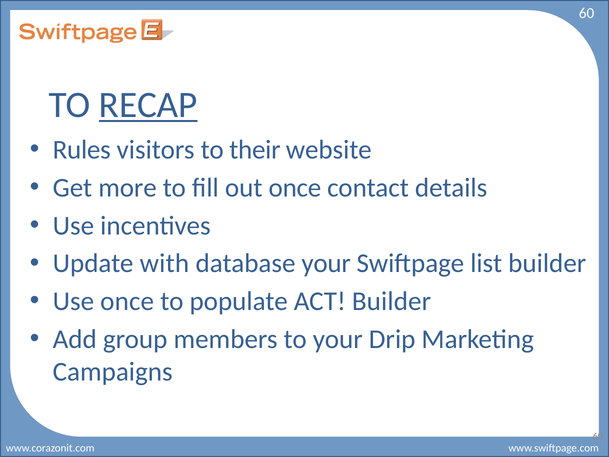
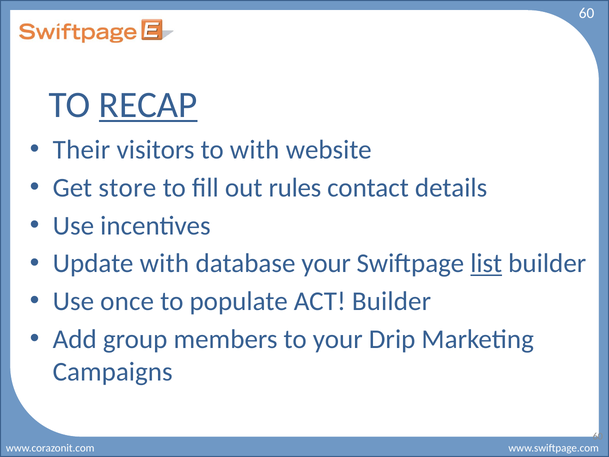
Rules: Rules -> Their
to their: their -> with
more: more -> store
out once: once -> rules
list underline: none -> present
